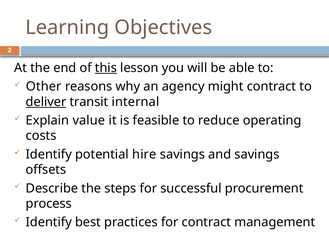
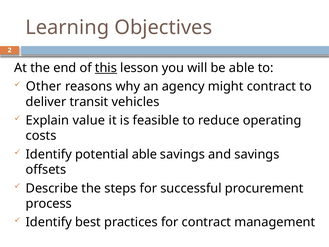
deliver underline: present -> none
internal: internal -> vehicles
potential hire: hire -> able
